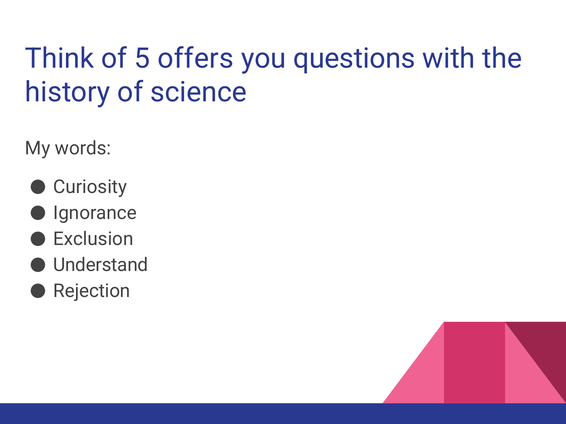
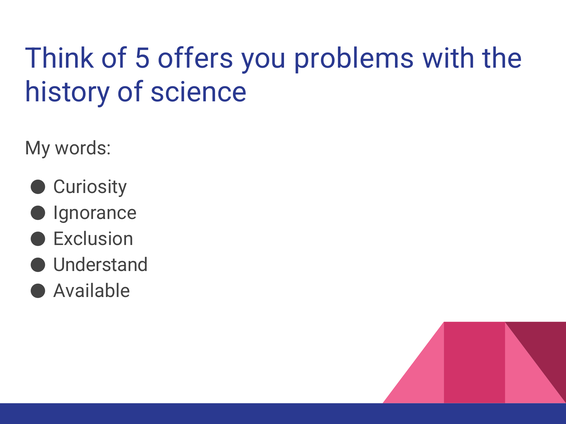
questions: questions -> problems
Rejection: Rejection -> Available
